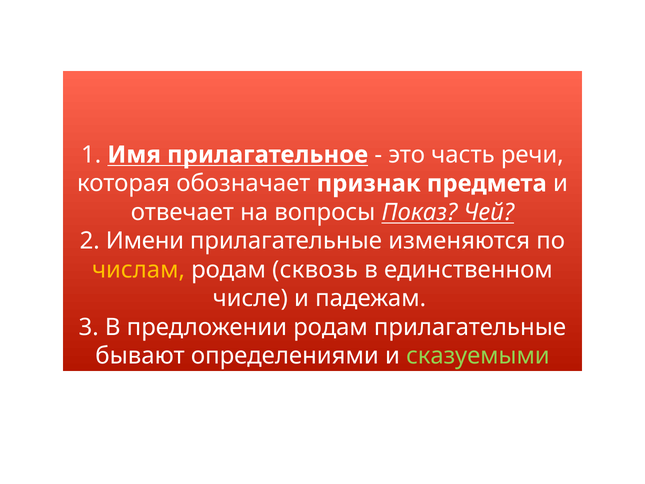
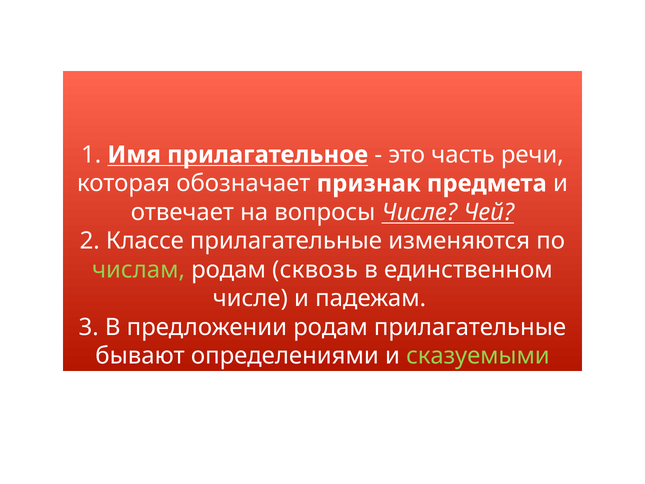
вопросы Показ: Показ -> Числе
Имени: Имени -> Классе
числам colour: yellow -> light green
